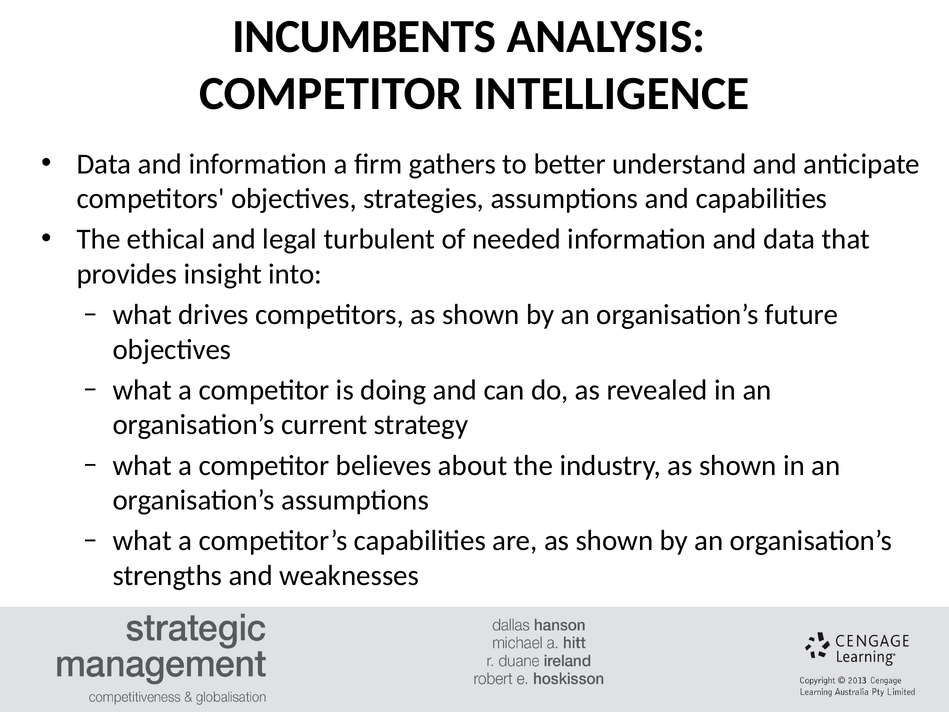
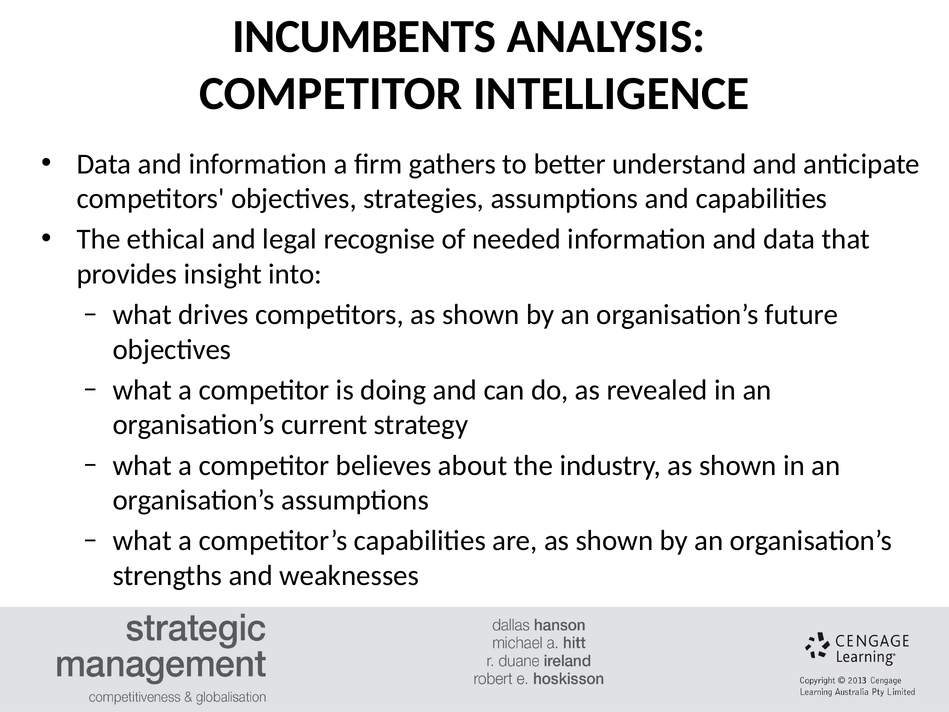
turbulent: turbulent -> recognise
